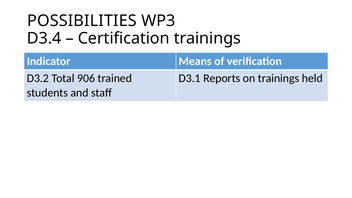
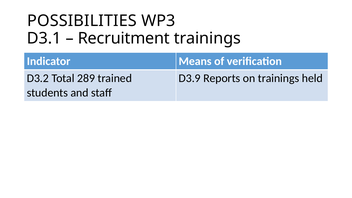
D3.4: D3.4 -> D3.1
Certification: Certification -> Recruitment
906: 906 -> 289
D3.1: D3.1 -> D3.9
